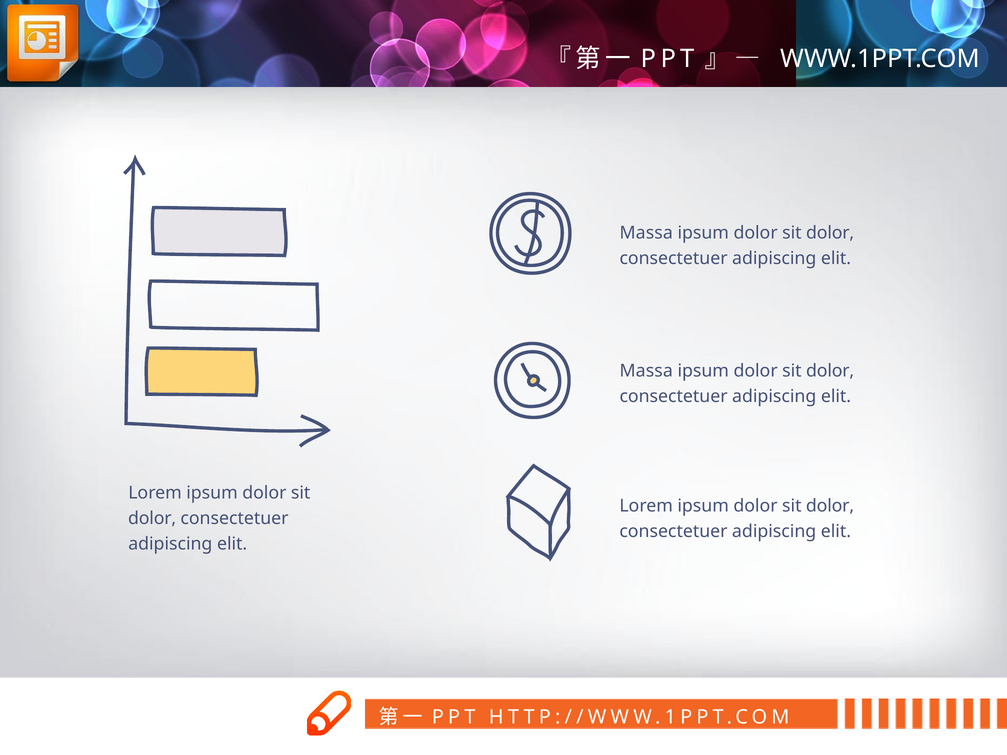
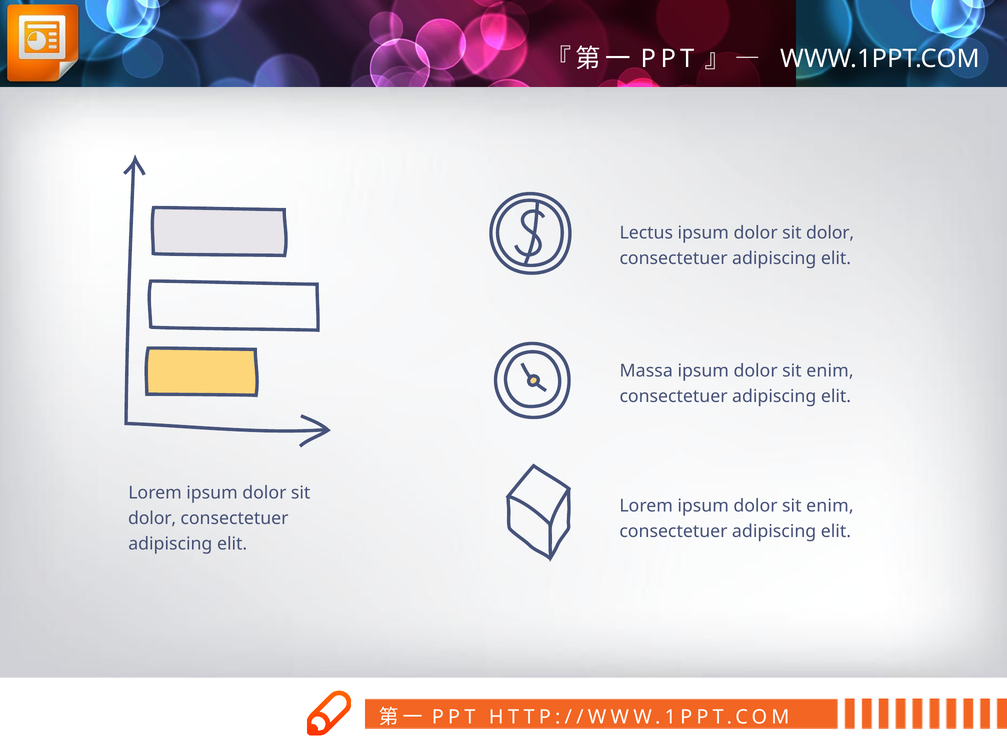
Massa at (646, 233): Massa -> Lectus
dolor at (830, 371): dolor -> enim
dolor at (830, 506): dolor -> enim
